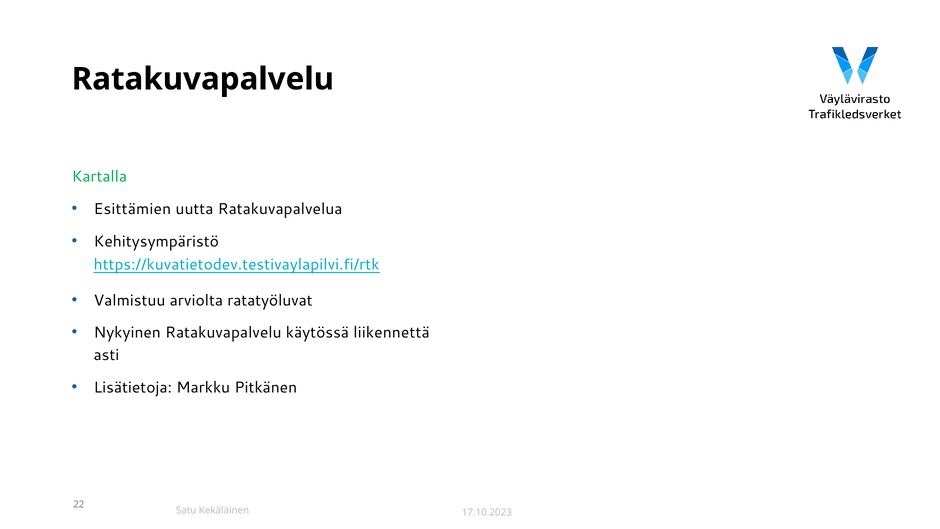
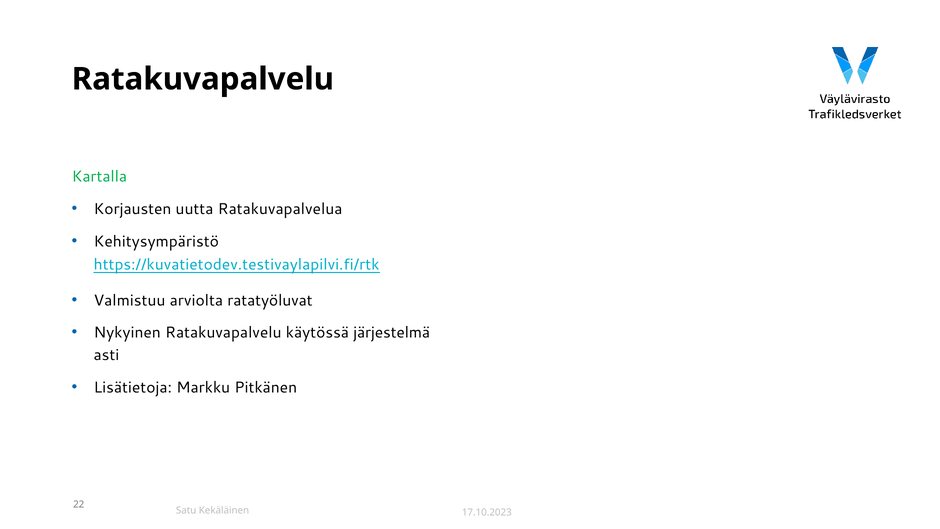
Esittämien: Esittämien -> Korjausten
liikennettä: liikennettä -> järjestelmä
